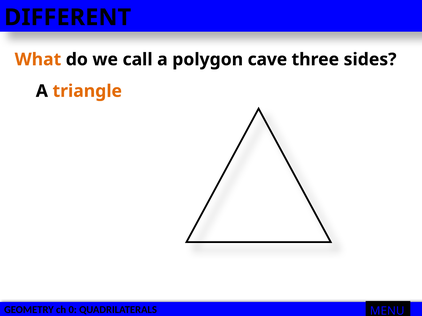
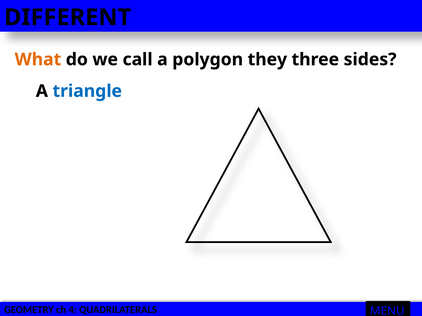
cave: cave -> they
triangle colour: orange -> blue
0: 0 -> 4
